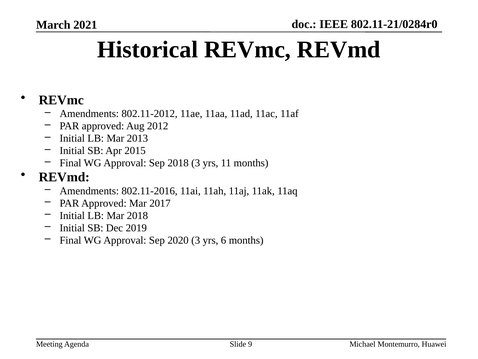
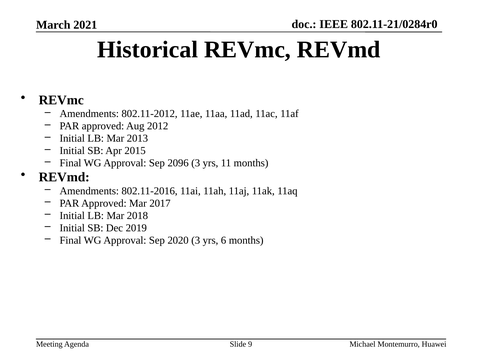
Sep 2018: 2018 -> 2096
